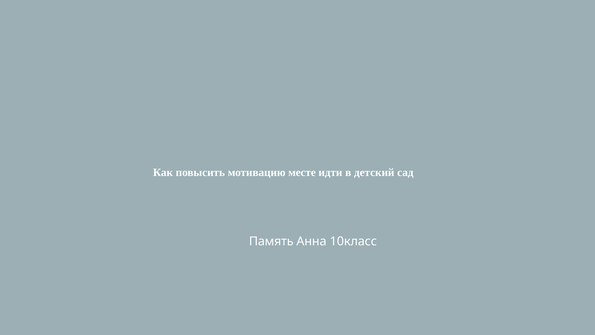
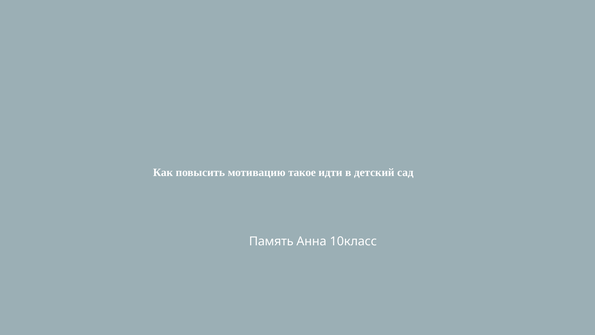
месте: месте -> такое
